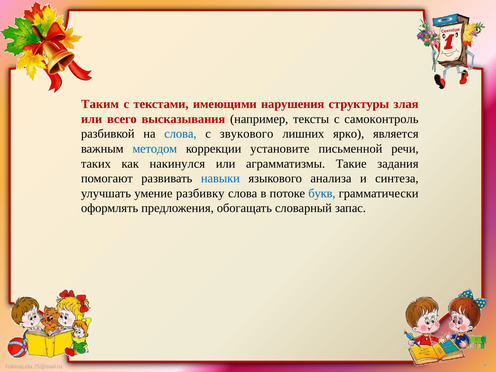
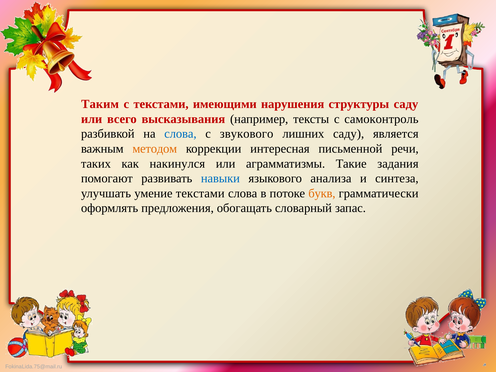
структуры злая: злая -> саду
лишних ярко: ярко -> саду
методом colour: blue -> orange
установите: установите -> интересная
умение разбивку: разбивку -> текстами
букв colour: blue -> orange
